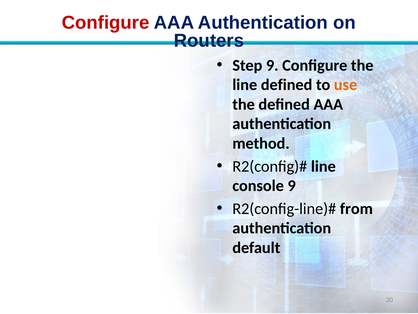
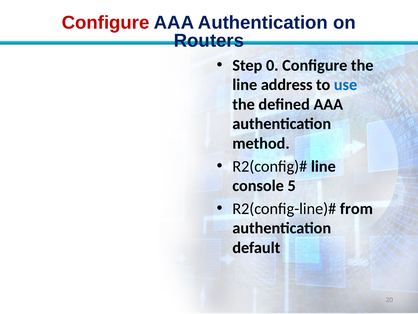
Step 9: 9 -> 0
line defined: defined -> address
use colour: orange -> blue
console 9: 9 -> 5
